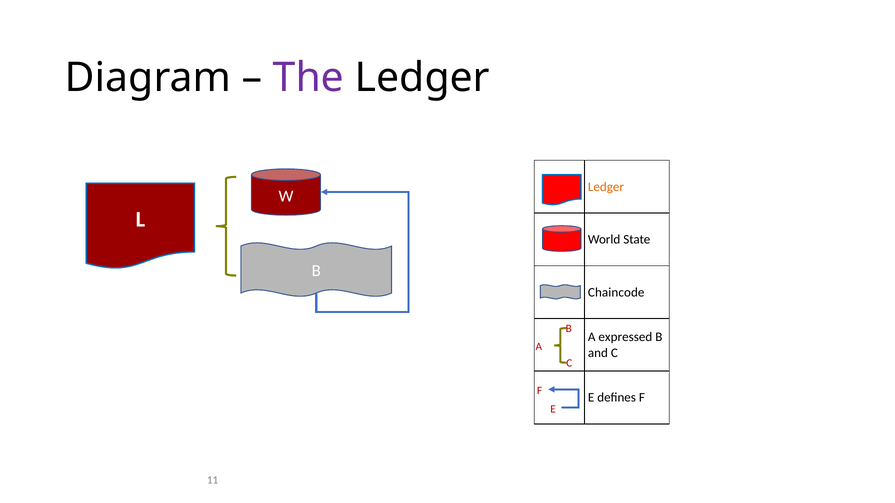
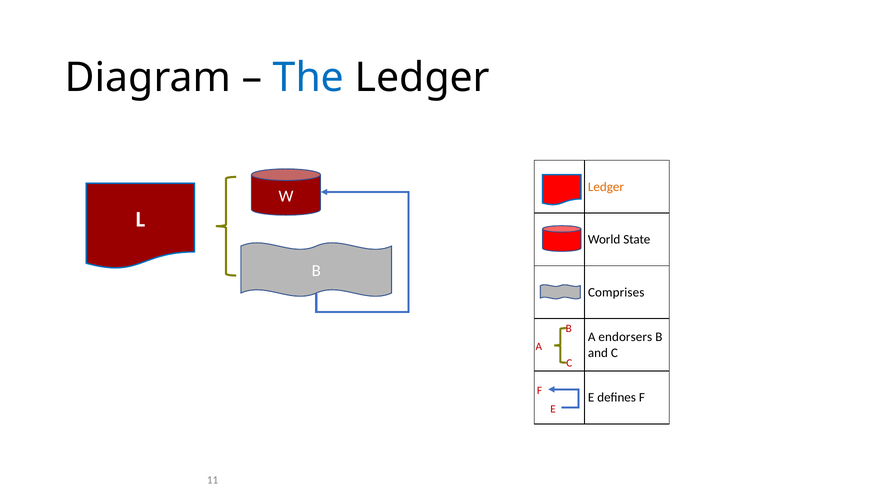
The colour: purple -> blue
Chaincode: Chaincode -> Comprises
expressed: expressed -> endorsers
